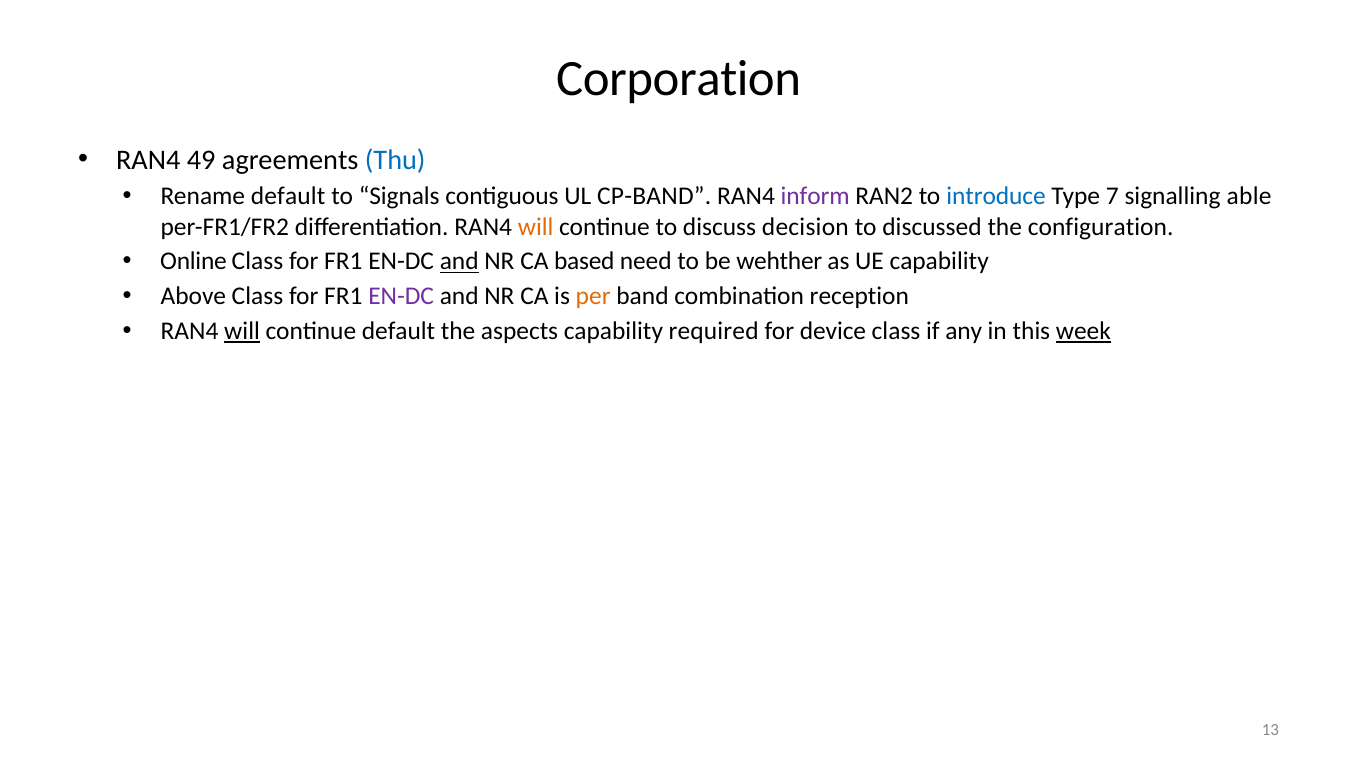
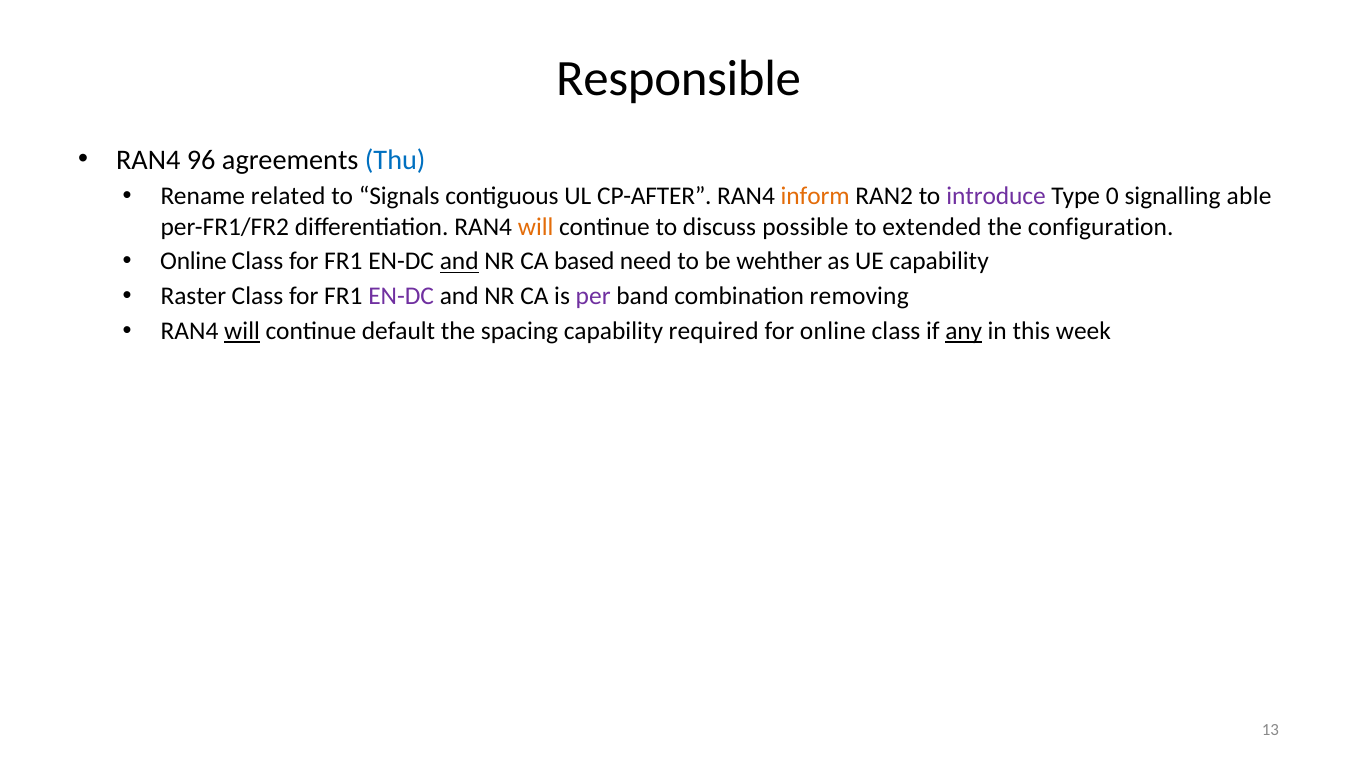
Corporation: Corporation -> Responsible
49: 49 -> 96
Rename default: default -> related
CP-BAND: CP-BAND -> CP-AFTER
inform colour: purple -> orange
introduce colour: blue -> purple
7: 7 -> 0
decision: decision -> possible
discussed: discussed -> extended
Above: Above -> Raster
per colour: orange -> purple
reception: reception -> removing
aspects: aspects -> spacing
for device: device -> online
any underline: none -> present
week underline: present -> none
